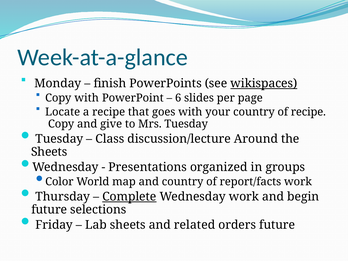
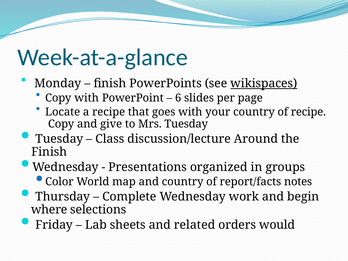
Sheets at (49, 152): Sheets -> Finish
report/facts work: work -> notes
Complete underline: present -> none
future at (49, 210): future -> where
orders future: future -> would
